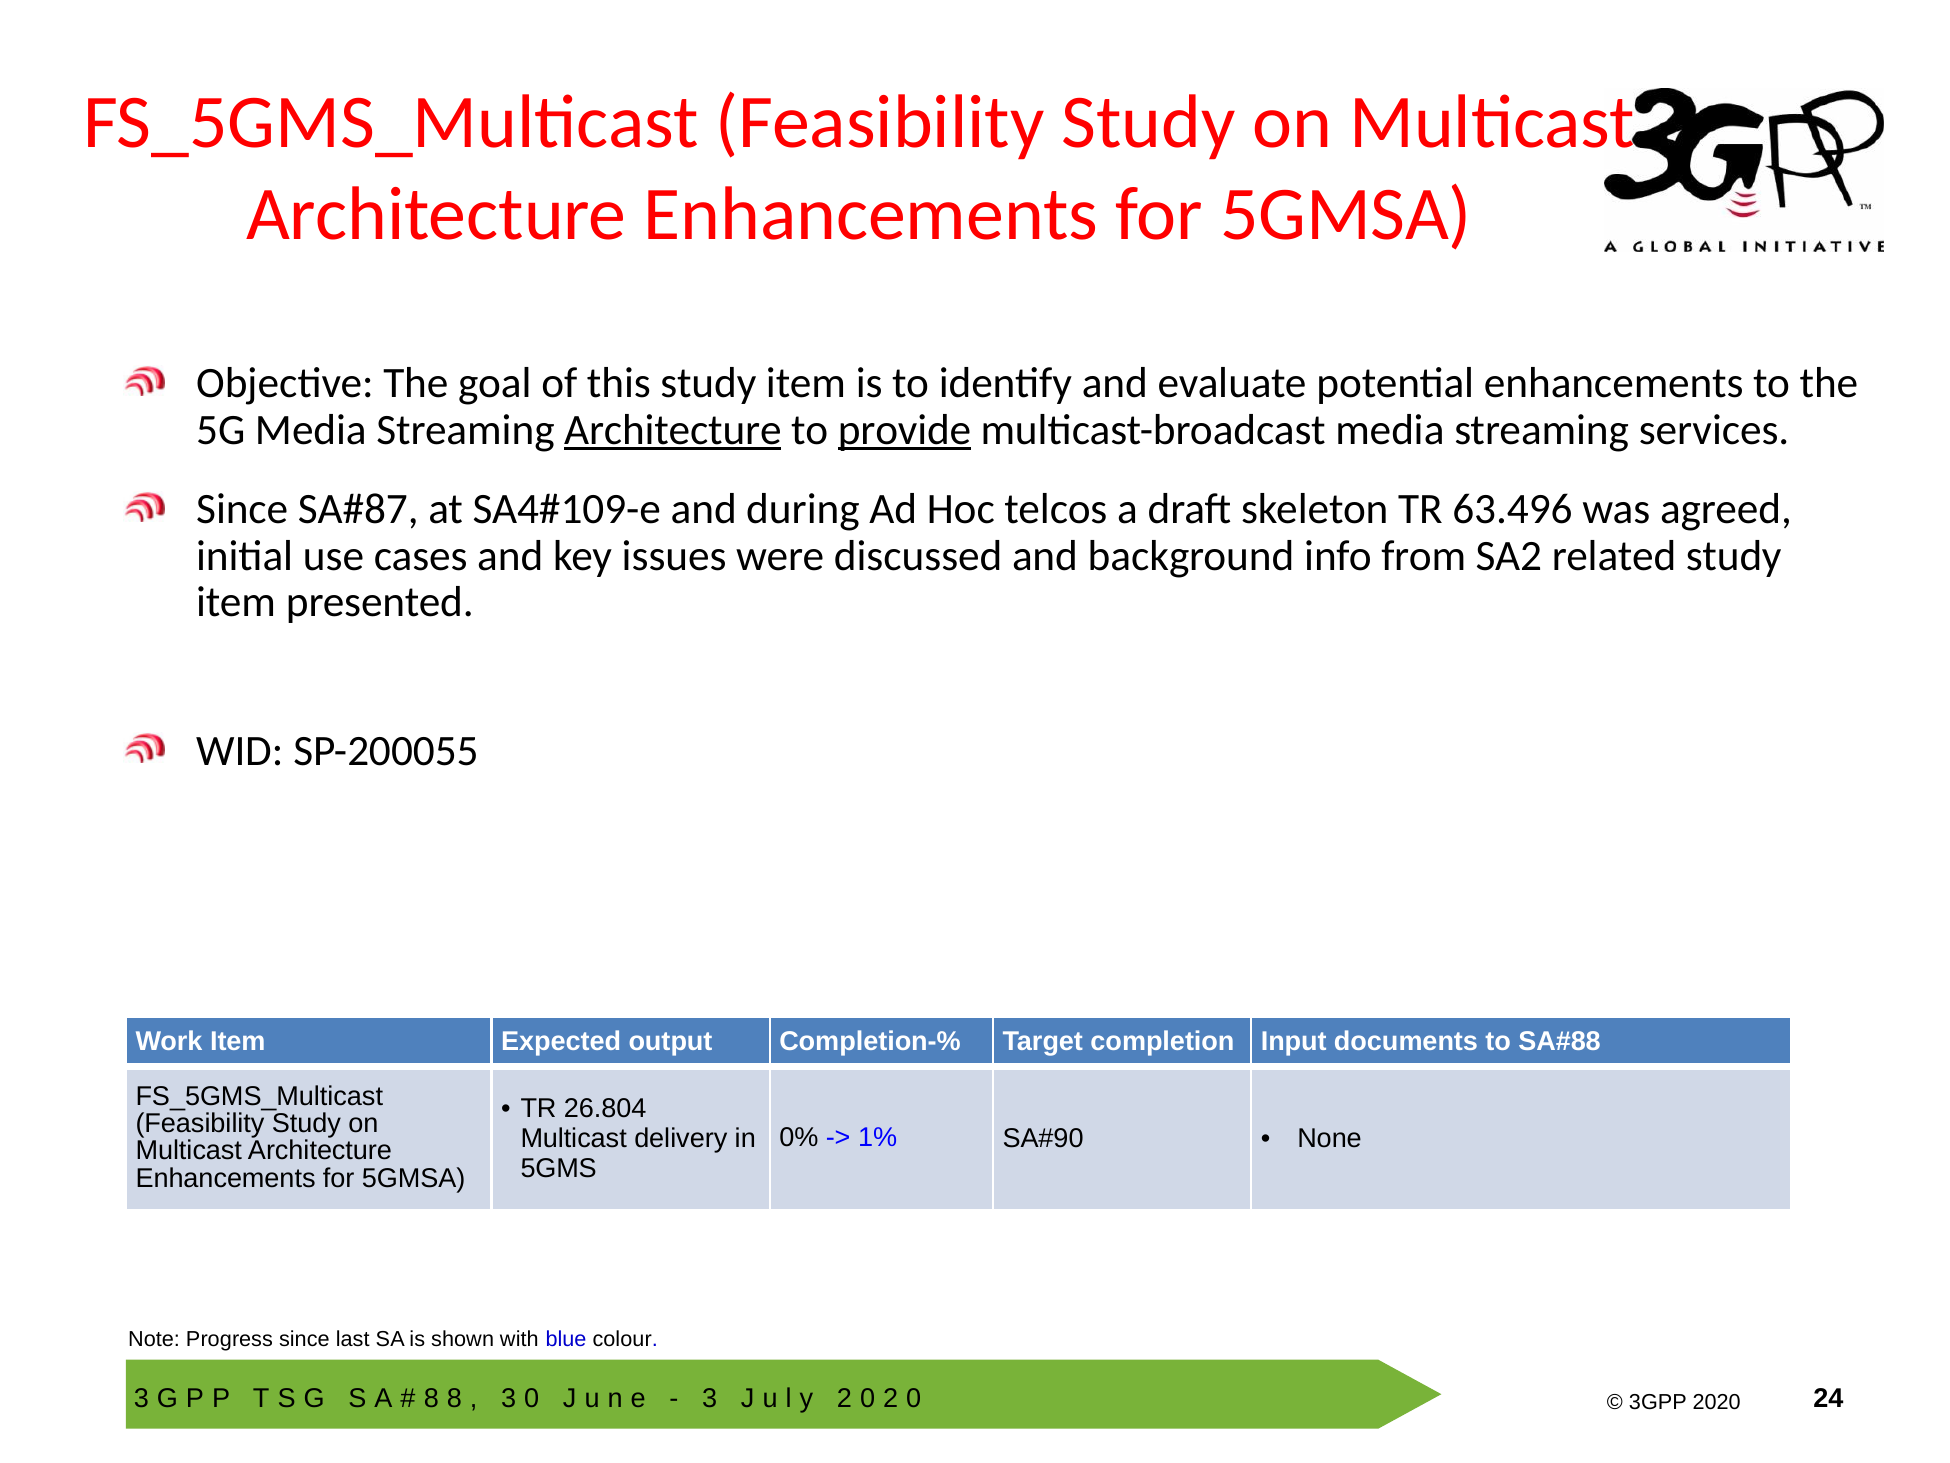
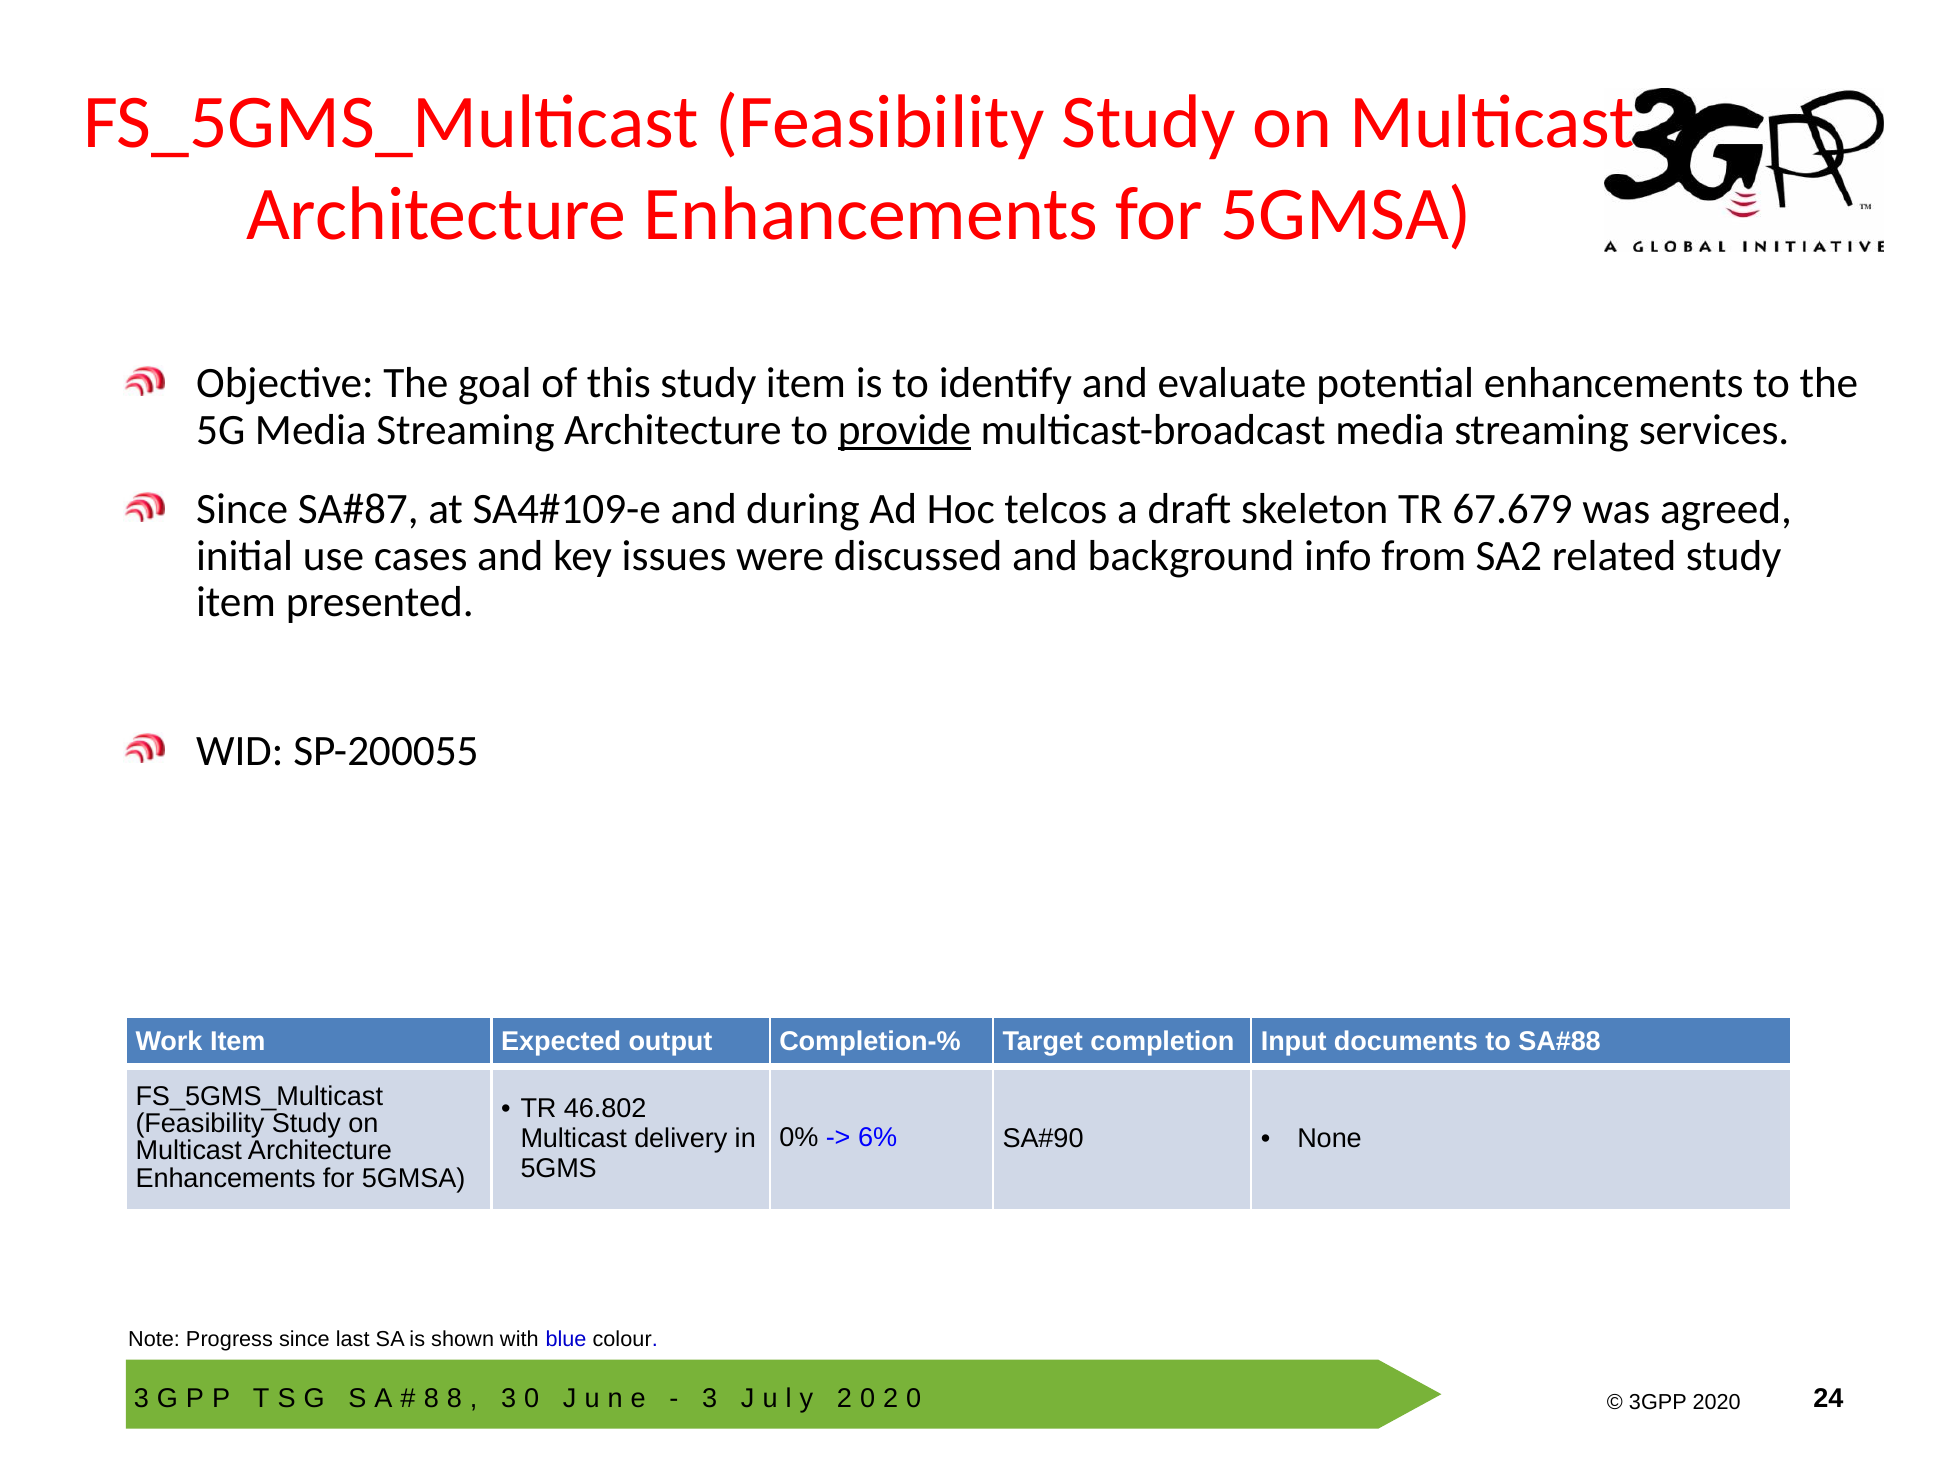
Architecture at (673, 430) underline: present -> none
63.496: 63.496 -> 67.679
26.804: 26.804 -> 46.802
1%: 1% -> 6%
